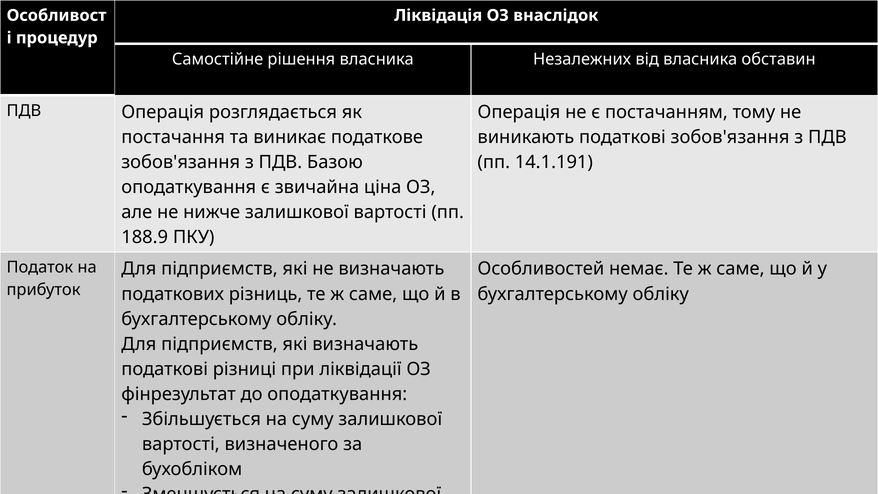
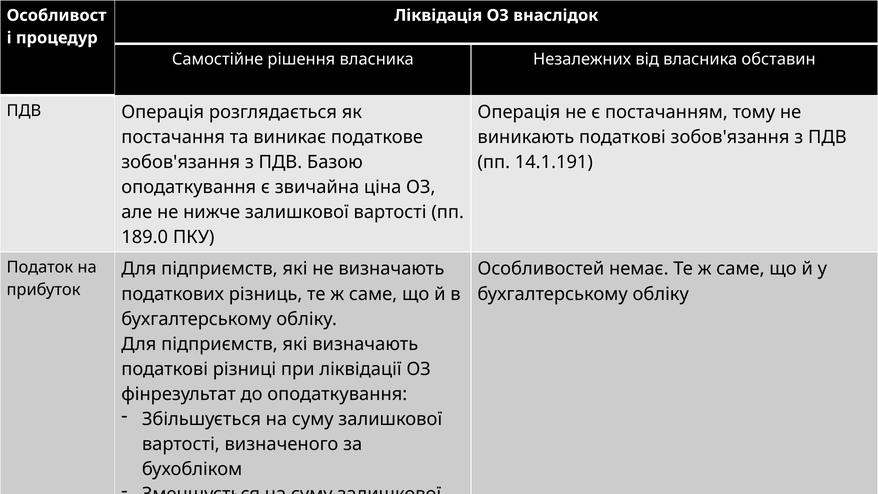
188.9: 188.9 -> 189.0
